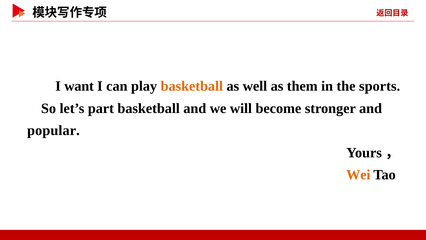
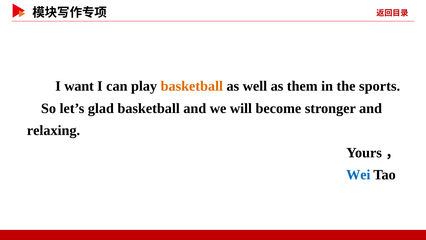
part: part -> glad
popular: popular -> relaxing
Wei colour: orange -> blue
